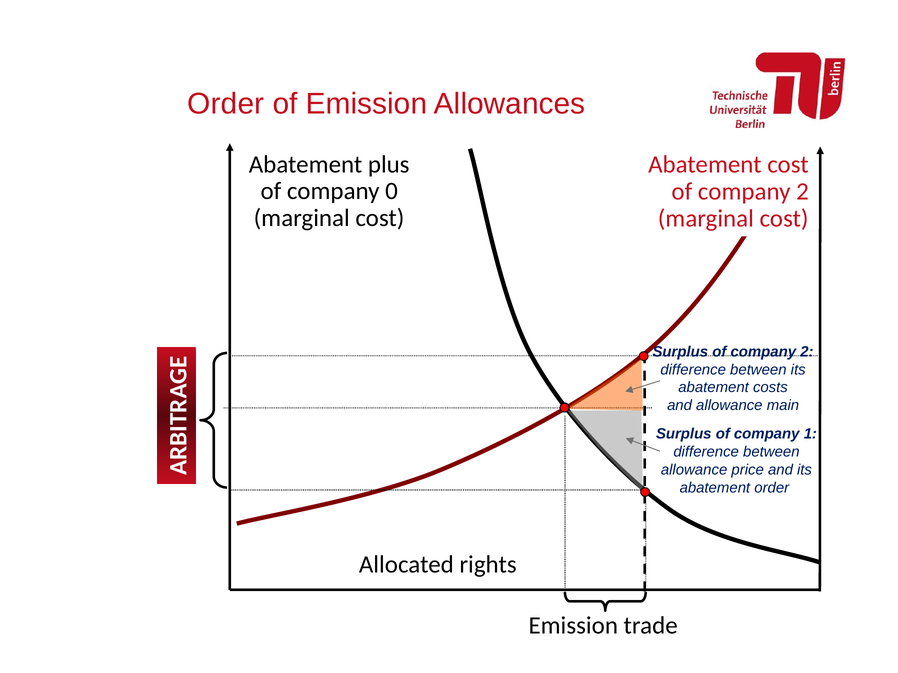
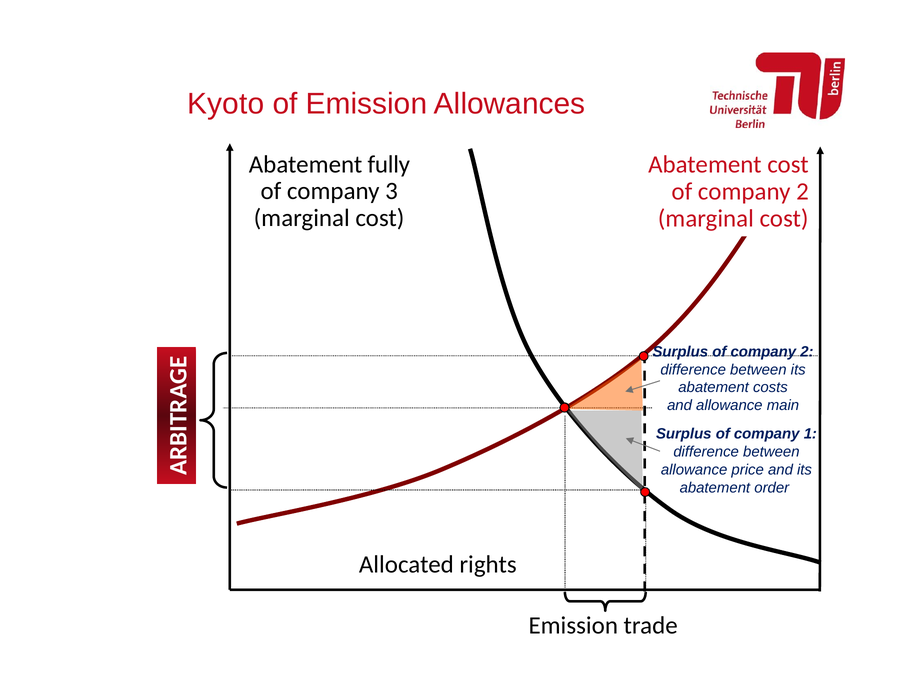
Order at (226, 104): Order -> Kyoto
plus: plus -> fully
0: 0 -> 3
